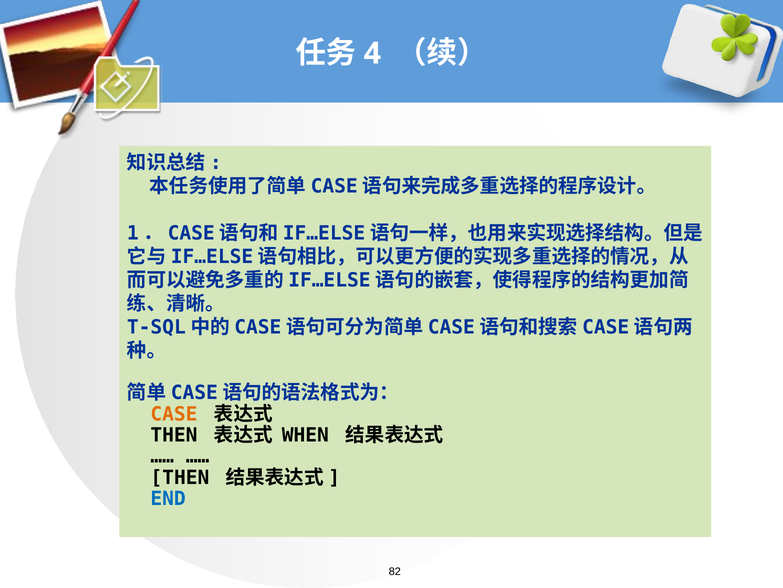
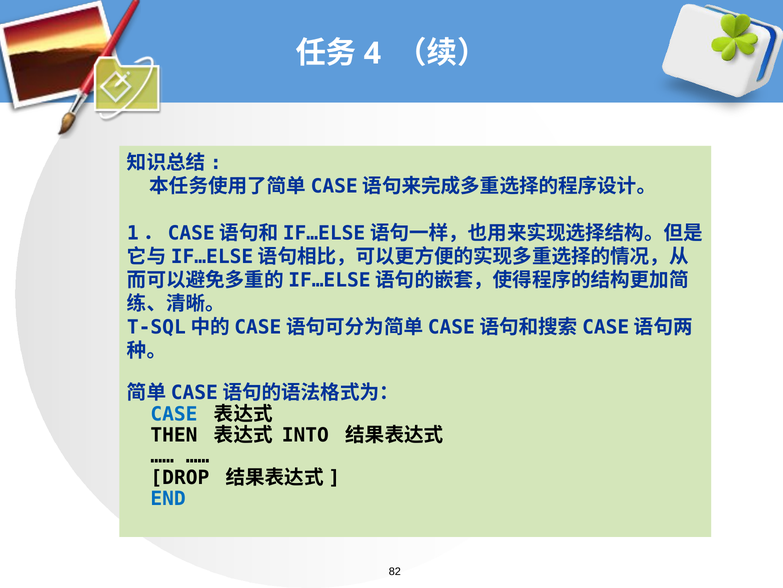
CASE colour: orange -> blue
WHEN: WHEN -> INTO
THEN at (180, 477): THEN -> DROP
